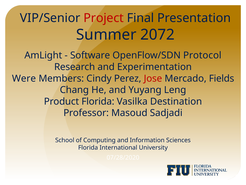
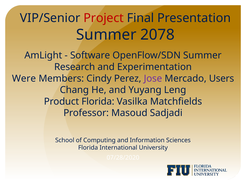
2072: 2072 -> 2078
OpenFlow/SDN Protocol: Protocol -> Summer
Jose colour: red -> purple
Fields: Fields -> Users
Destination: Destination -> Matchfields
